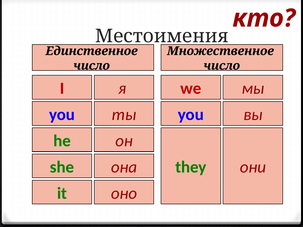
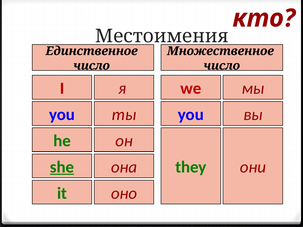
she underline: none -> present
